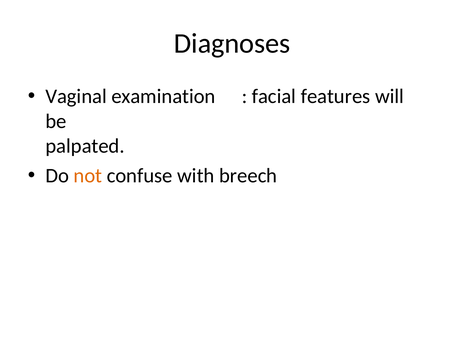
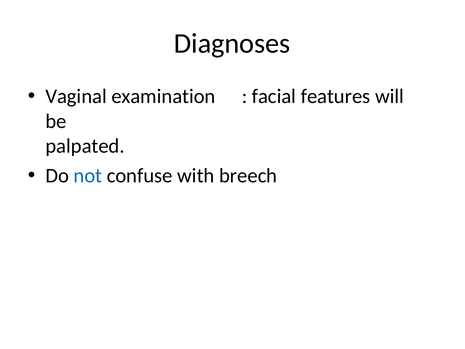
not colour: orange -> blue
